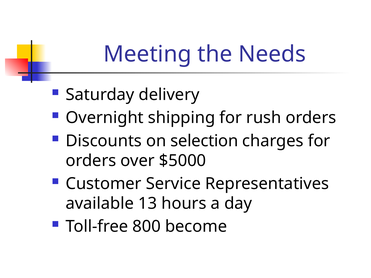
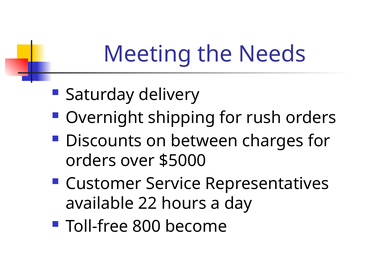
selection: selection -> between
13: 13 -> 22
